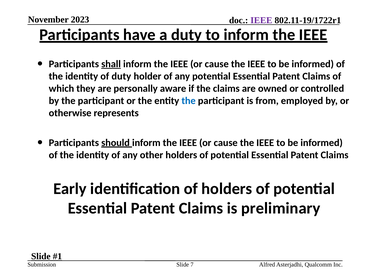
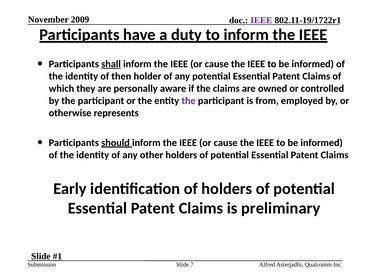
2023: 2023 -> 2009
of duty: duty -> then
the at (189, 101) colour: blue -> purple
